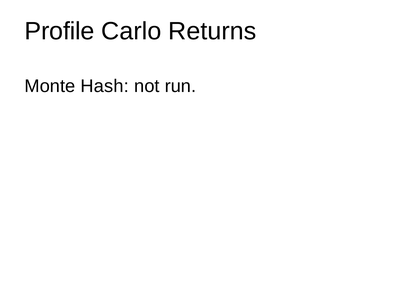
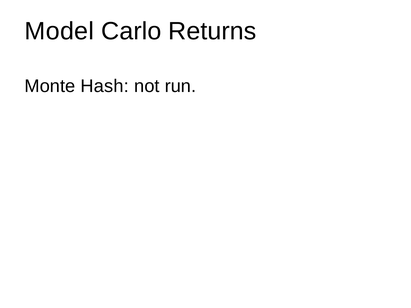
Profile: Profile -> Model
